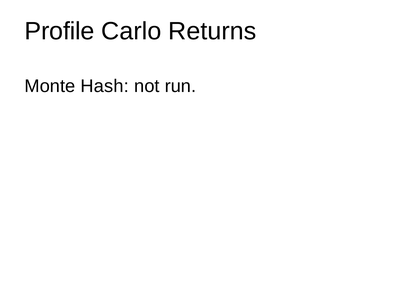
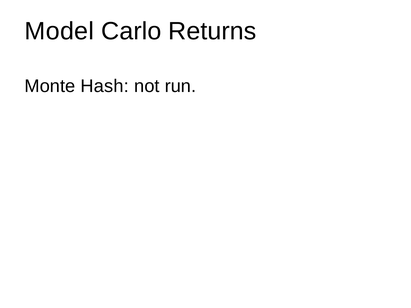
Profile: Profile -> Model
